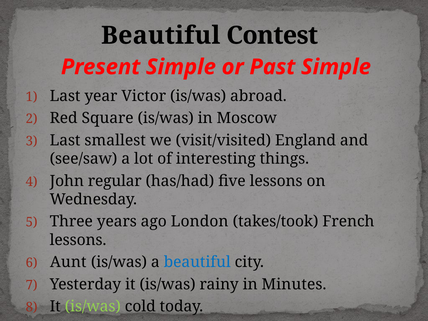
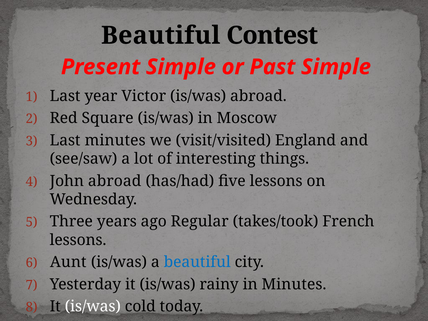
Last smallest: smallest -> minutes
John regular: regular -> abroad
London: London -> Regular
is/was at (93, 306) colour: light green -> white
